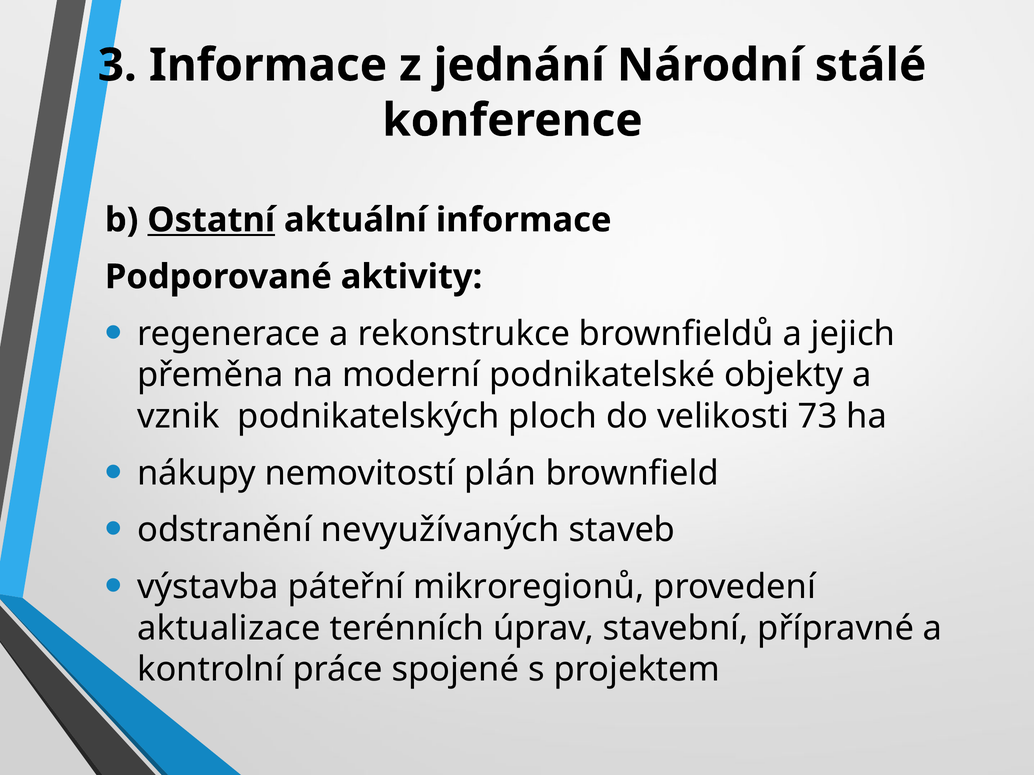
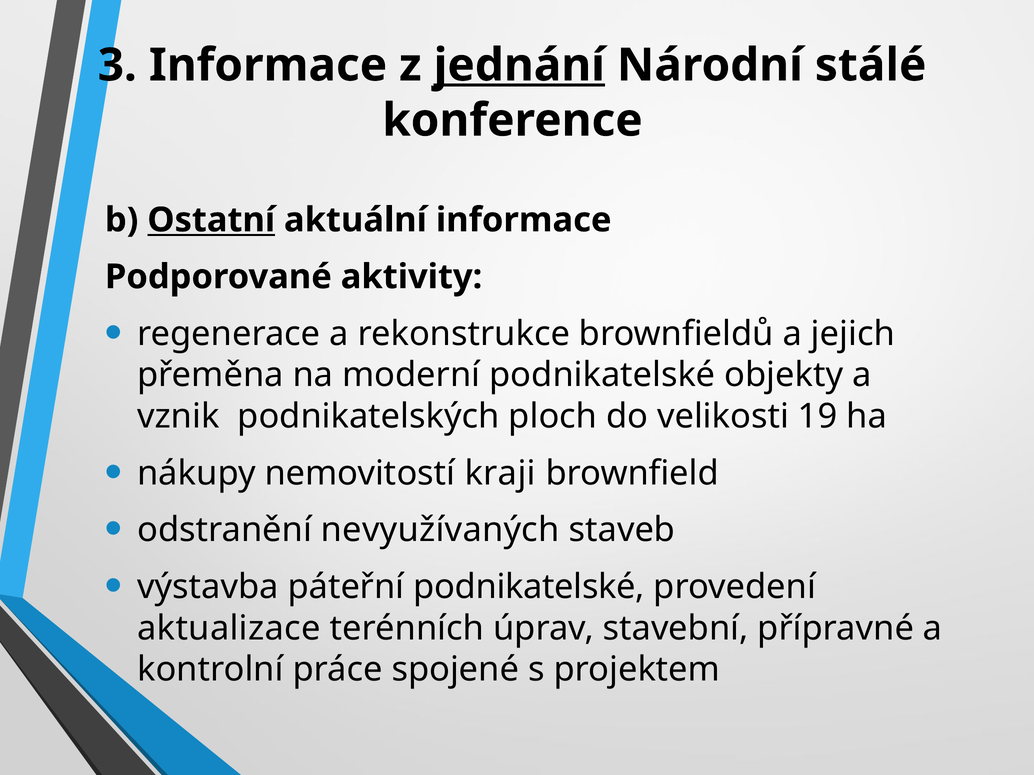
jednání underline: none -> present
73: 73 -> 19
plán: plán -> kraji
páteřní mikroregionů: mikroregionů -> podnikatelské
